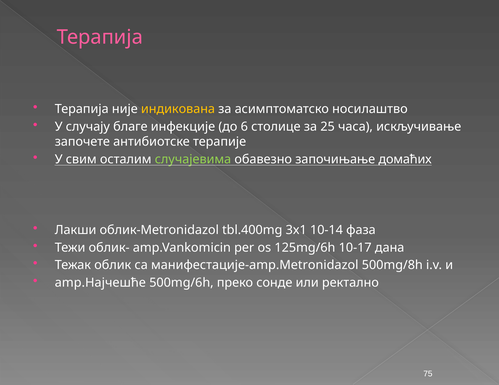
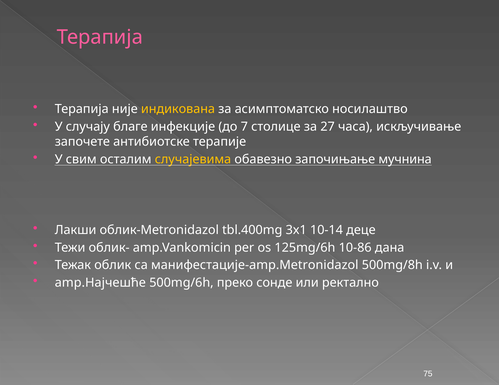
6: 6 -> 7
25: 25 -> 27
случајевима colour: light green -> yellow
домаћих: домаћих -> мучнина
фаза: фаза -> деце
10-17: 10-17 -> 10-86
